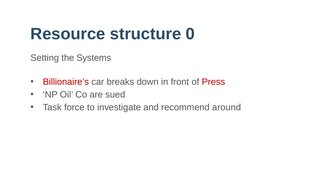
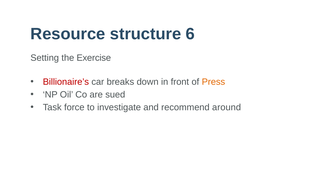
0: 0 -> 6
Systems: Systems -> Exercise
Press colour: red -> orange
